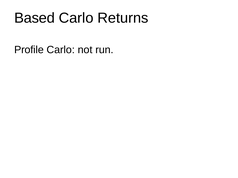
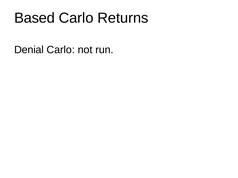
Profile: Profile -> Denial
